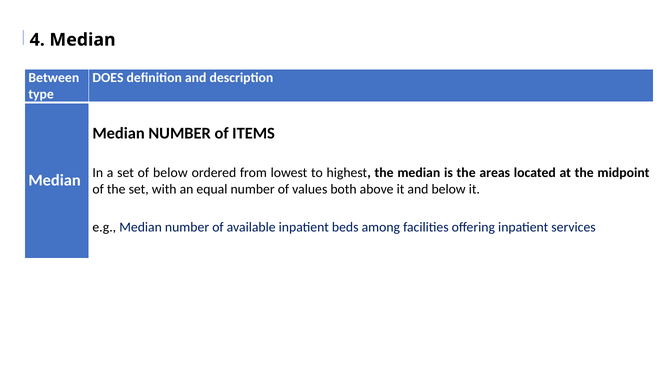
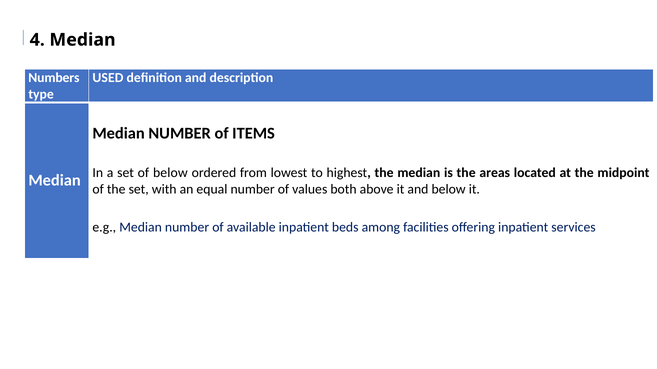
Between: Between -> Numbers
DOES: DOES -> USED
